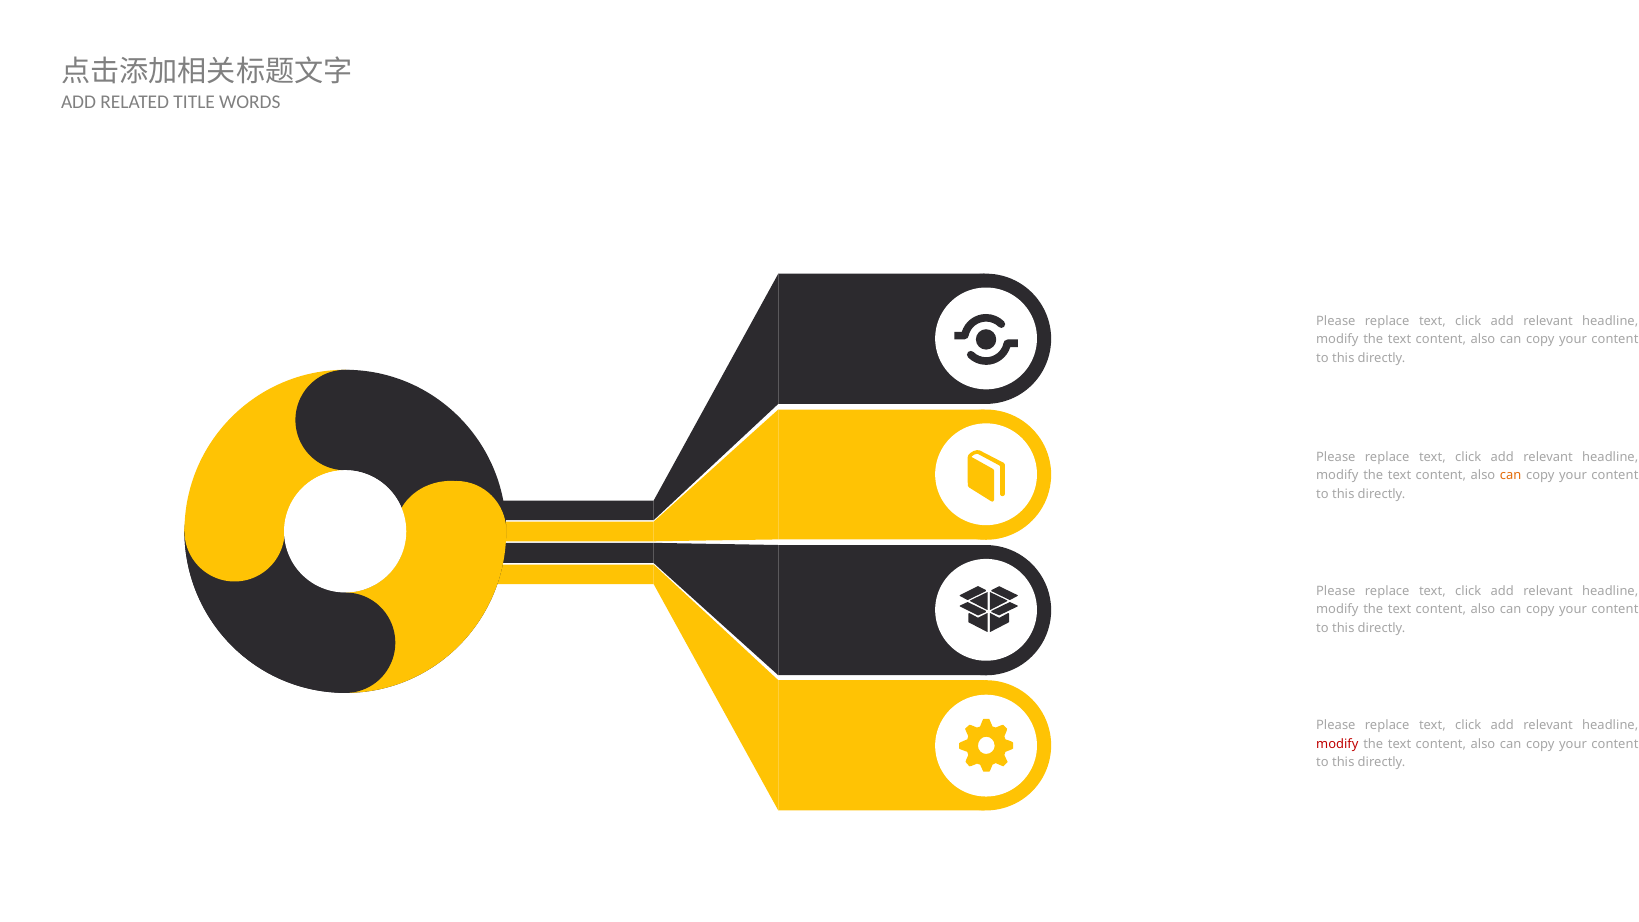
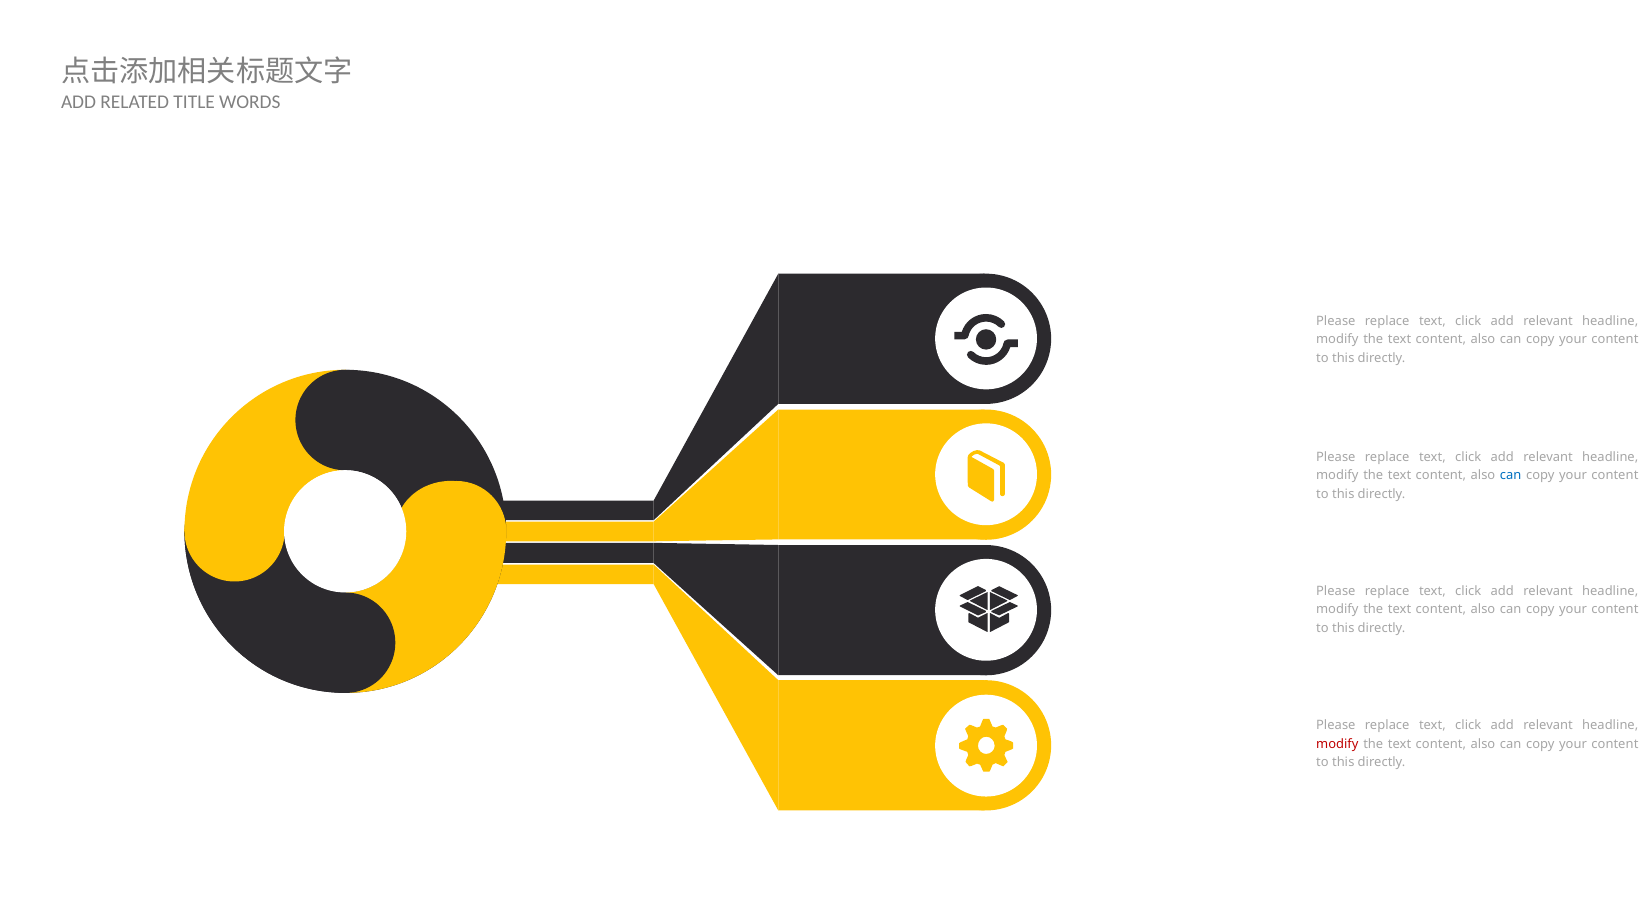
can at (1511, 475) colour: orange -> blue
